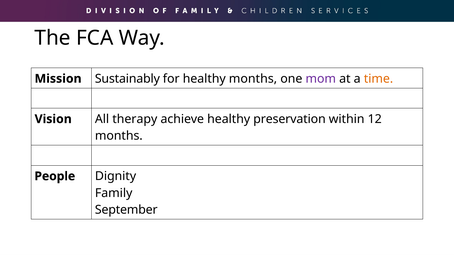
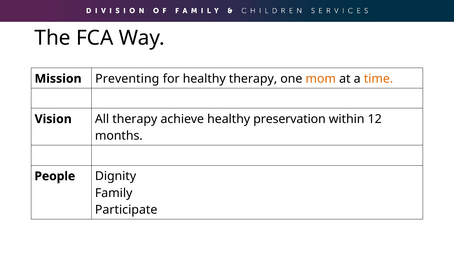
Sustainably: Sustainably -> Preventing
healthy months: months -> therapy
mom colour: purple -> orange
September: September -> Participate
